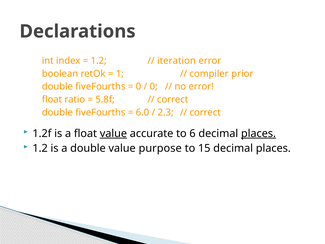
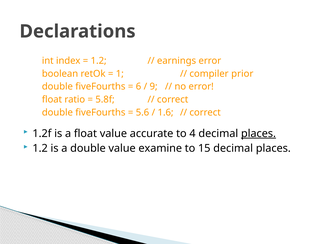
iteration: iteration -> earnings
0 at (138, 87): 0 -> 6
0 at (154, 87): 0 -> 9
6.0: 6.0 -> 5.6
2.3: 2.3 -> 1.6
value at (113, 133) underline: present -> none
6: 6 -> 4
purpose: purpose -> examine
